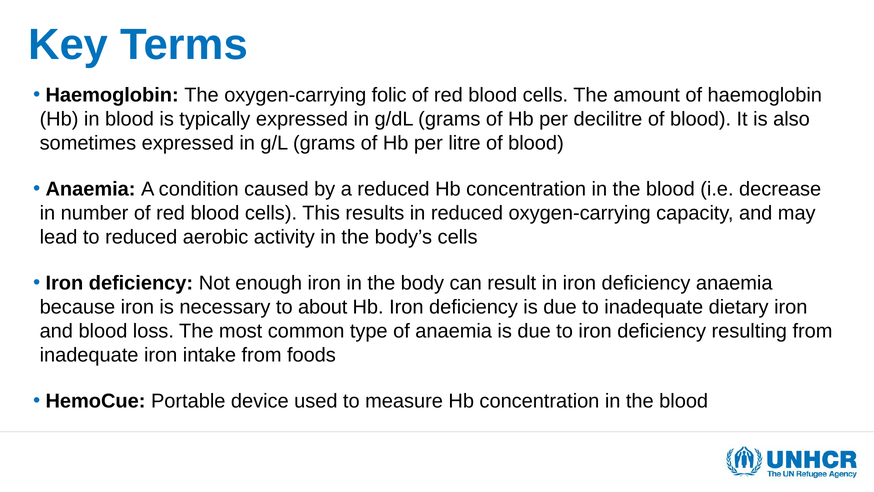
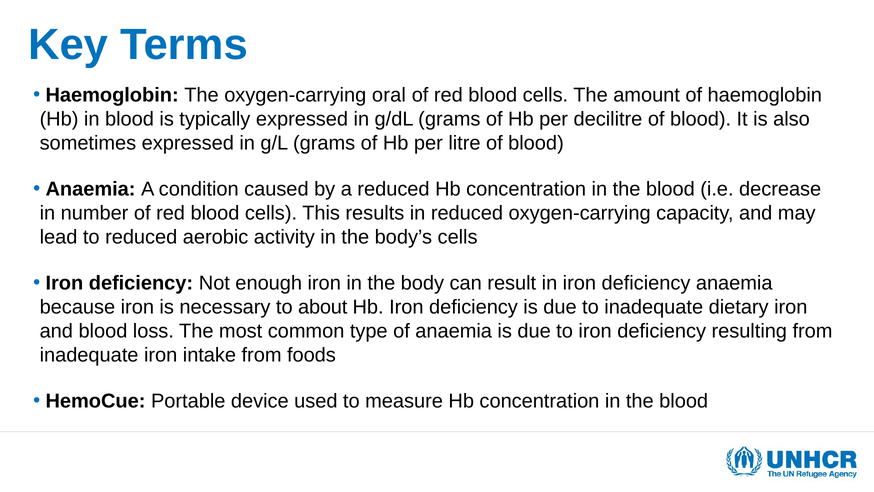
folic: folic -> oral
